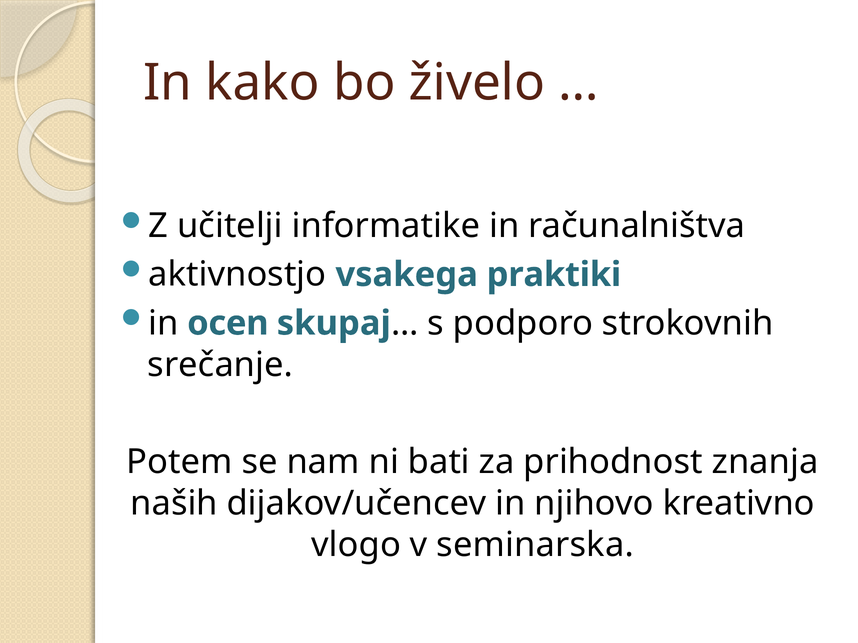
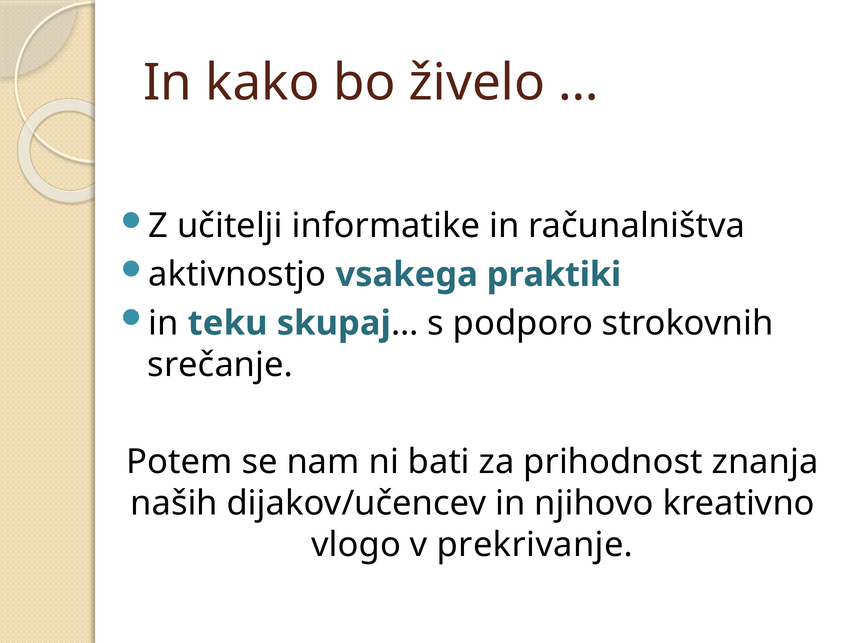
ocen: ocen -> teku
seminarska: seminarska -> prekrivanje
